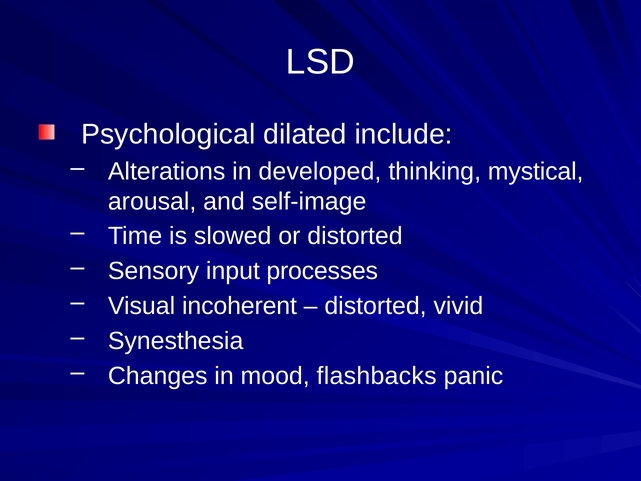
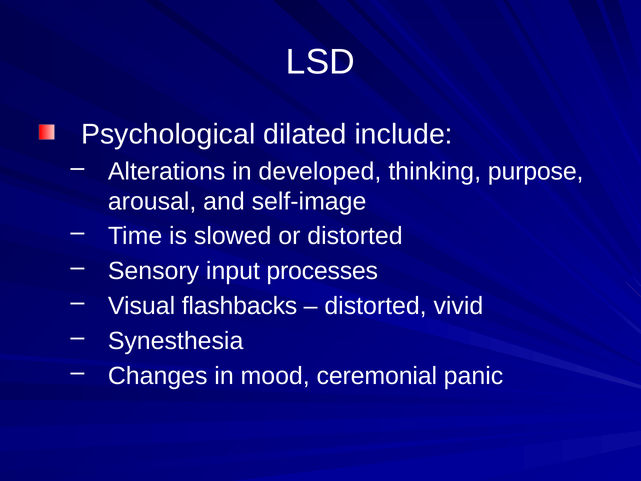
mystical: mystical -> purpose
incoherent: incoherent -> flashbacks
flashbacks: flashbacks -> ceremonial
